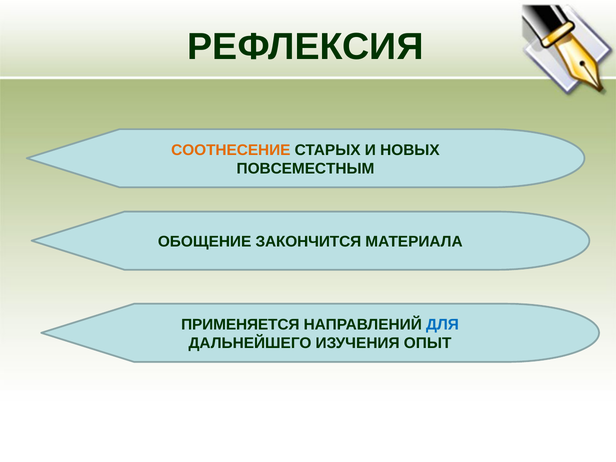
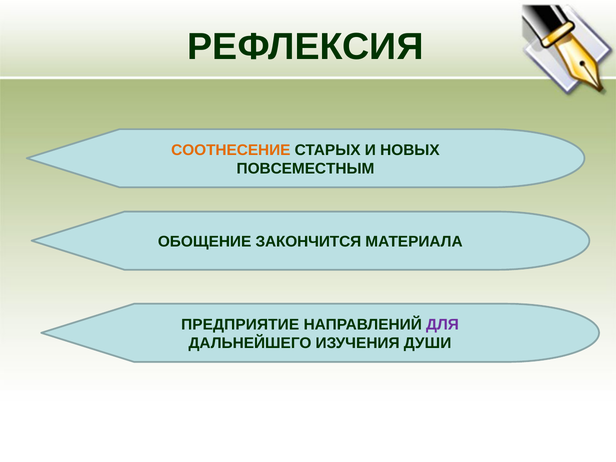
ПРИМЕНЯЕТСЯ: ПРИМЕНЯЕТСЯ -> ПРЕДПРИЯТИЕ
ДЛЯ colour: blue -> purple
ОПЫТ: ОПЫТ -> ДУШИ
